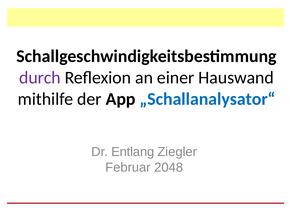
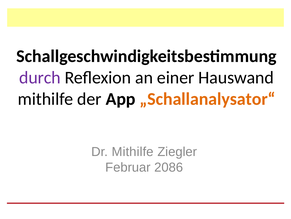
„Schallanalysator“ colour: blue -> orange
Dr Entlang: Entlang -> Mithilfe
2048: 2048 -> 2086
